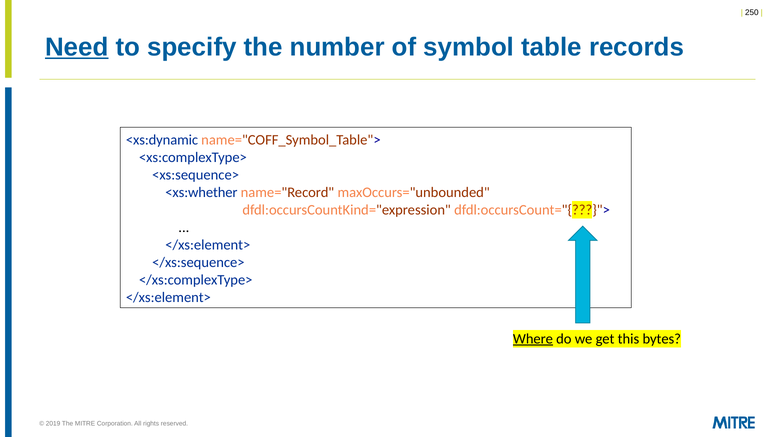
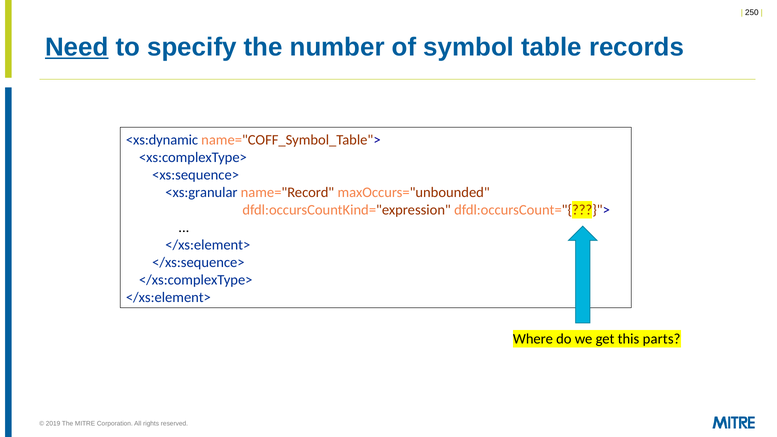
<xs:whether: <xs:whether -> <xs:granular
Where underline: present -> none
bytes: bytes -> parts
